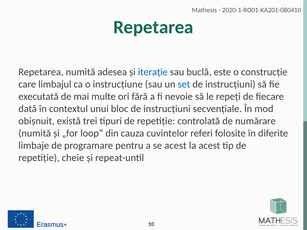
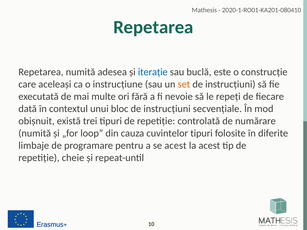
limbajul: limbajul -> aceleași
set colour: blue -> orange
cuvintelor referi: referi -> tipuri
